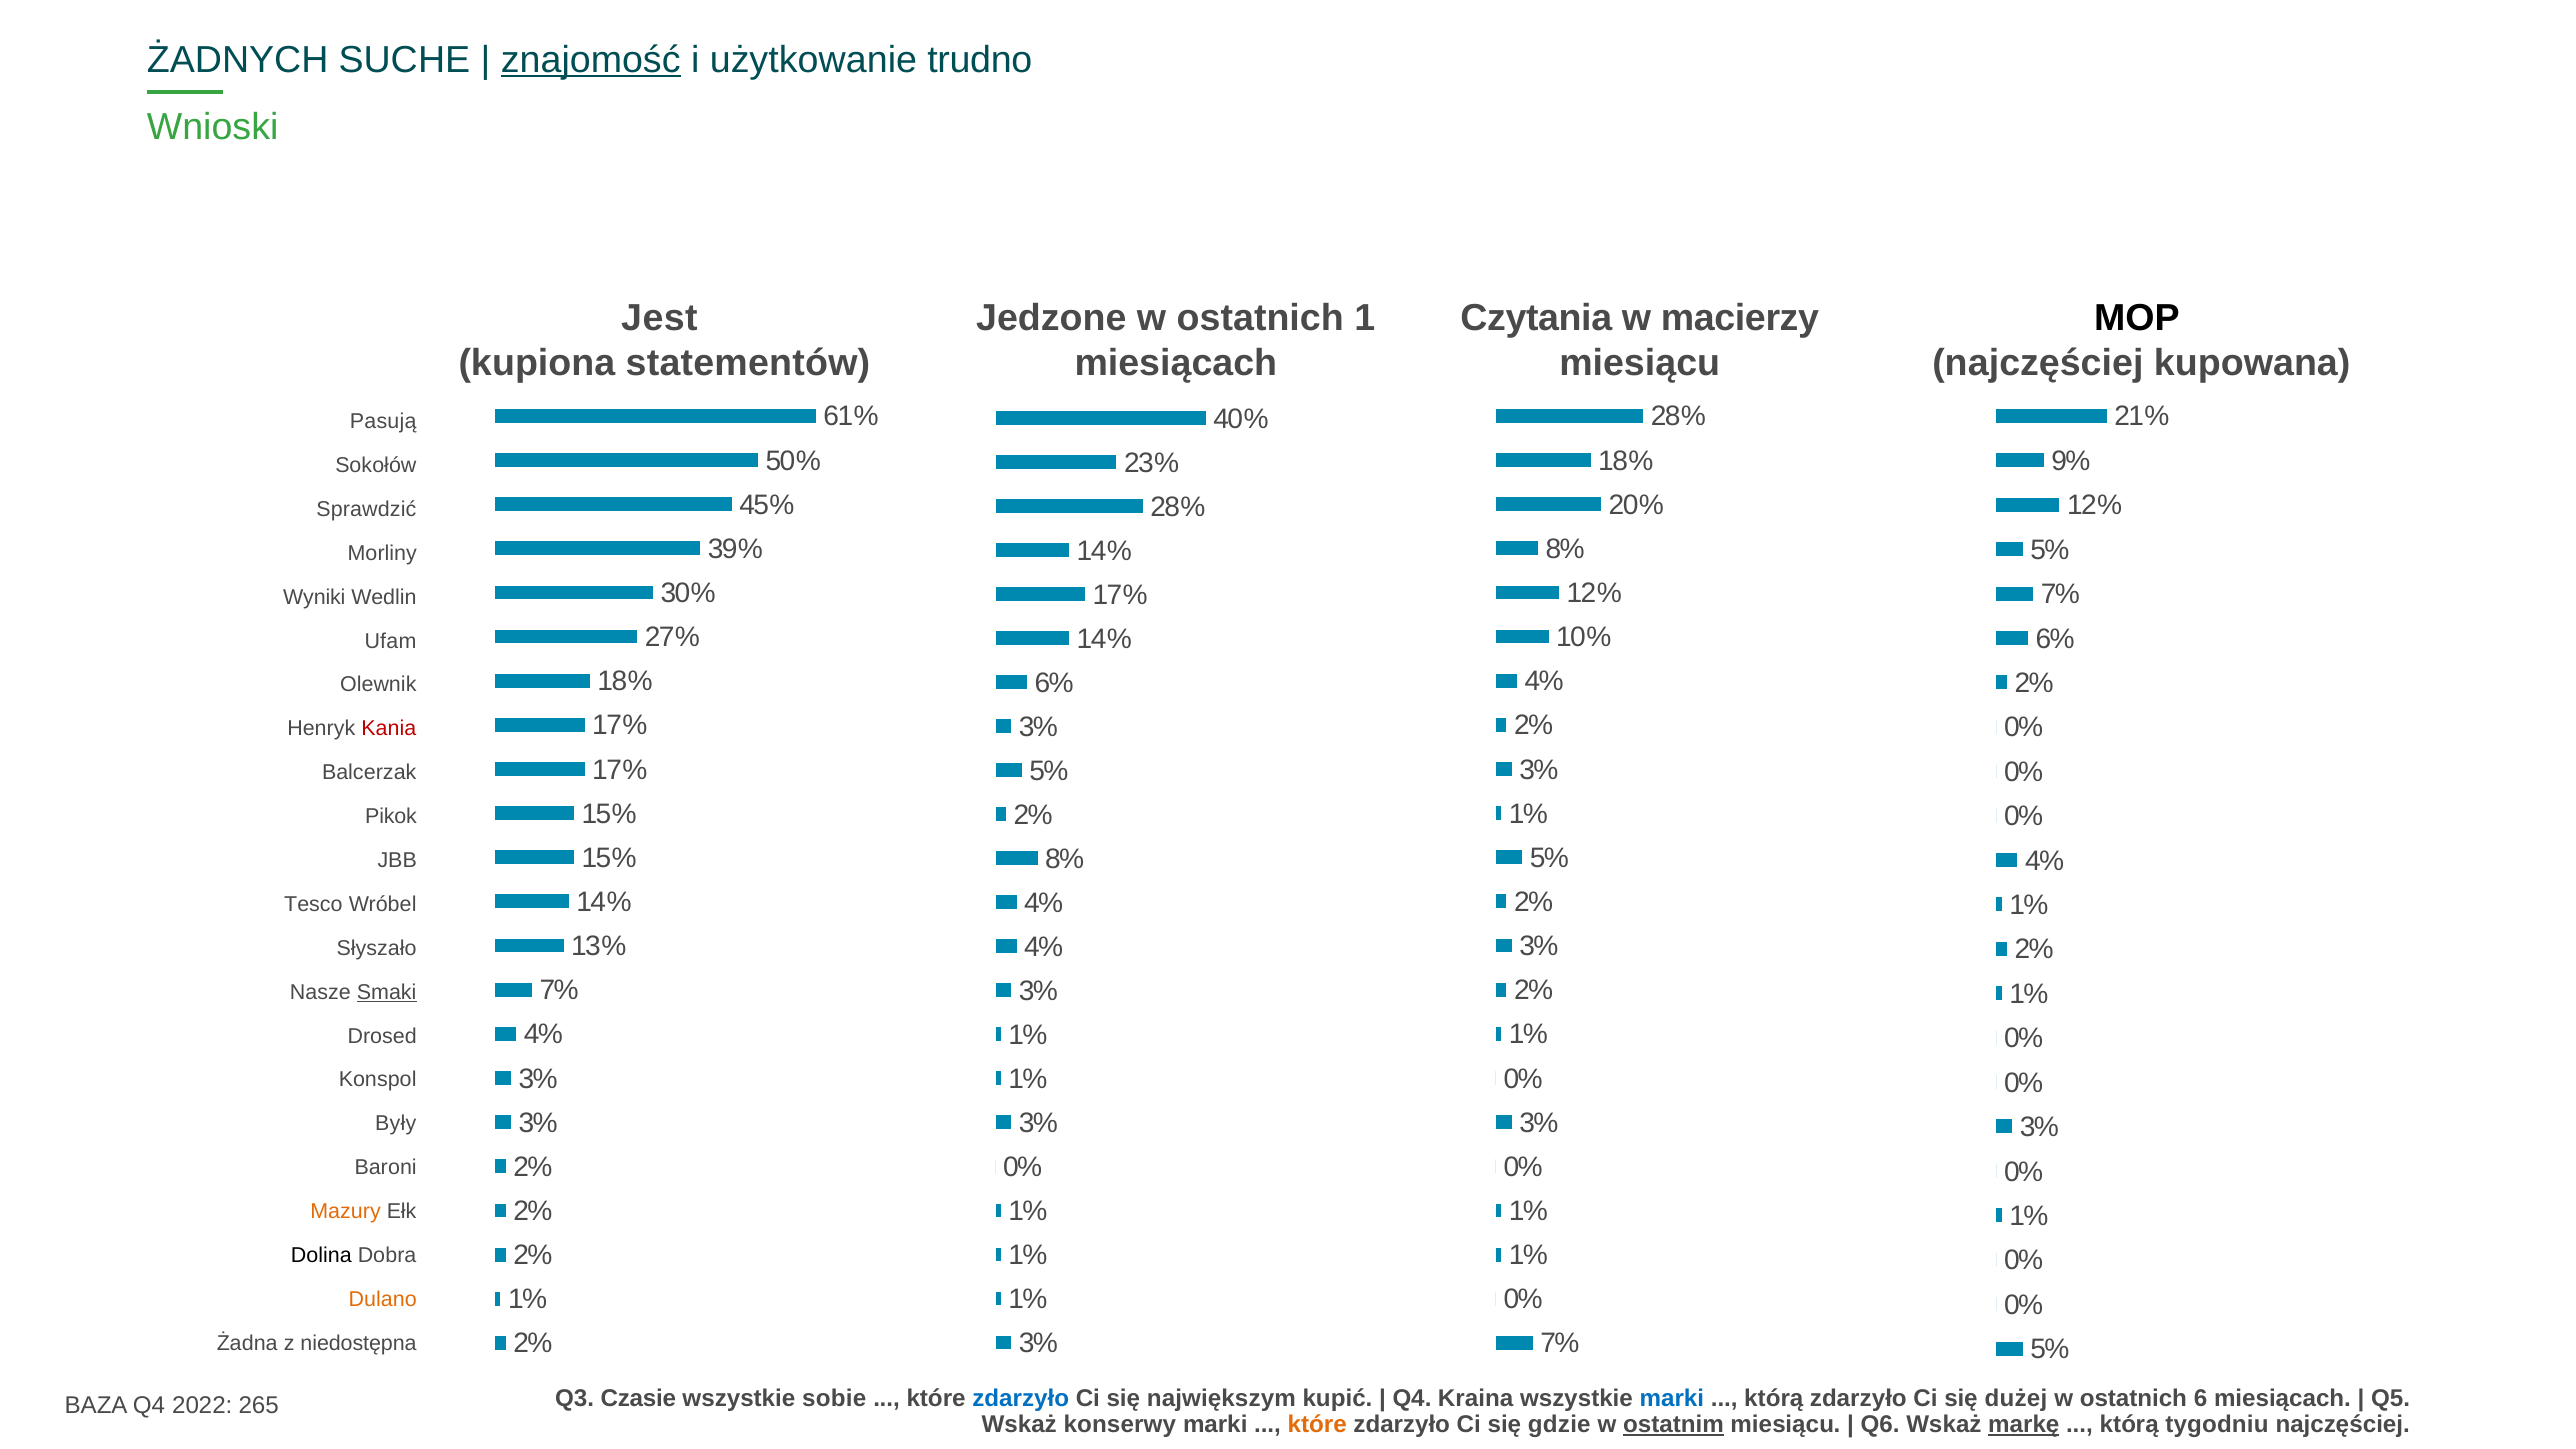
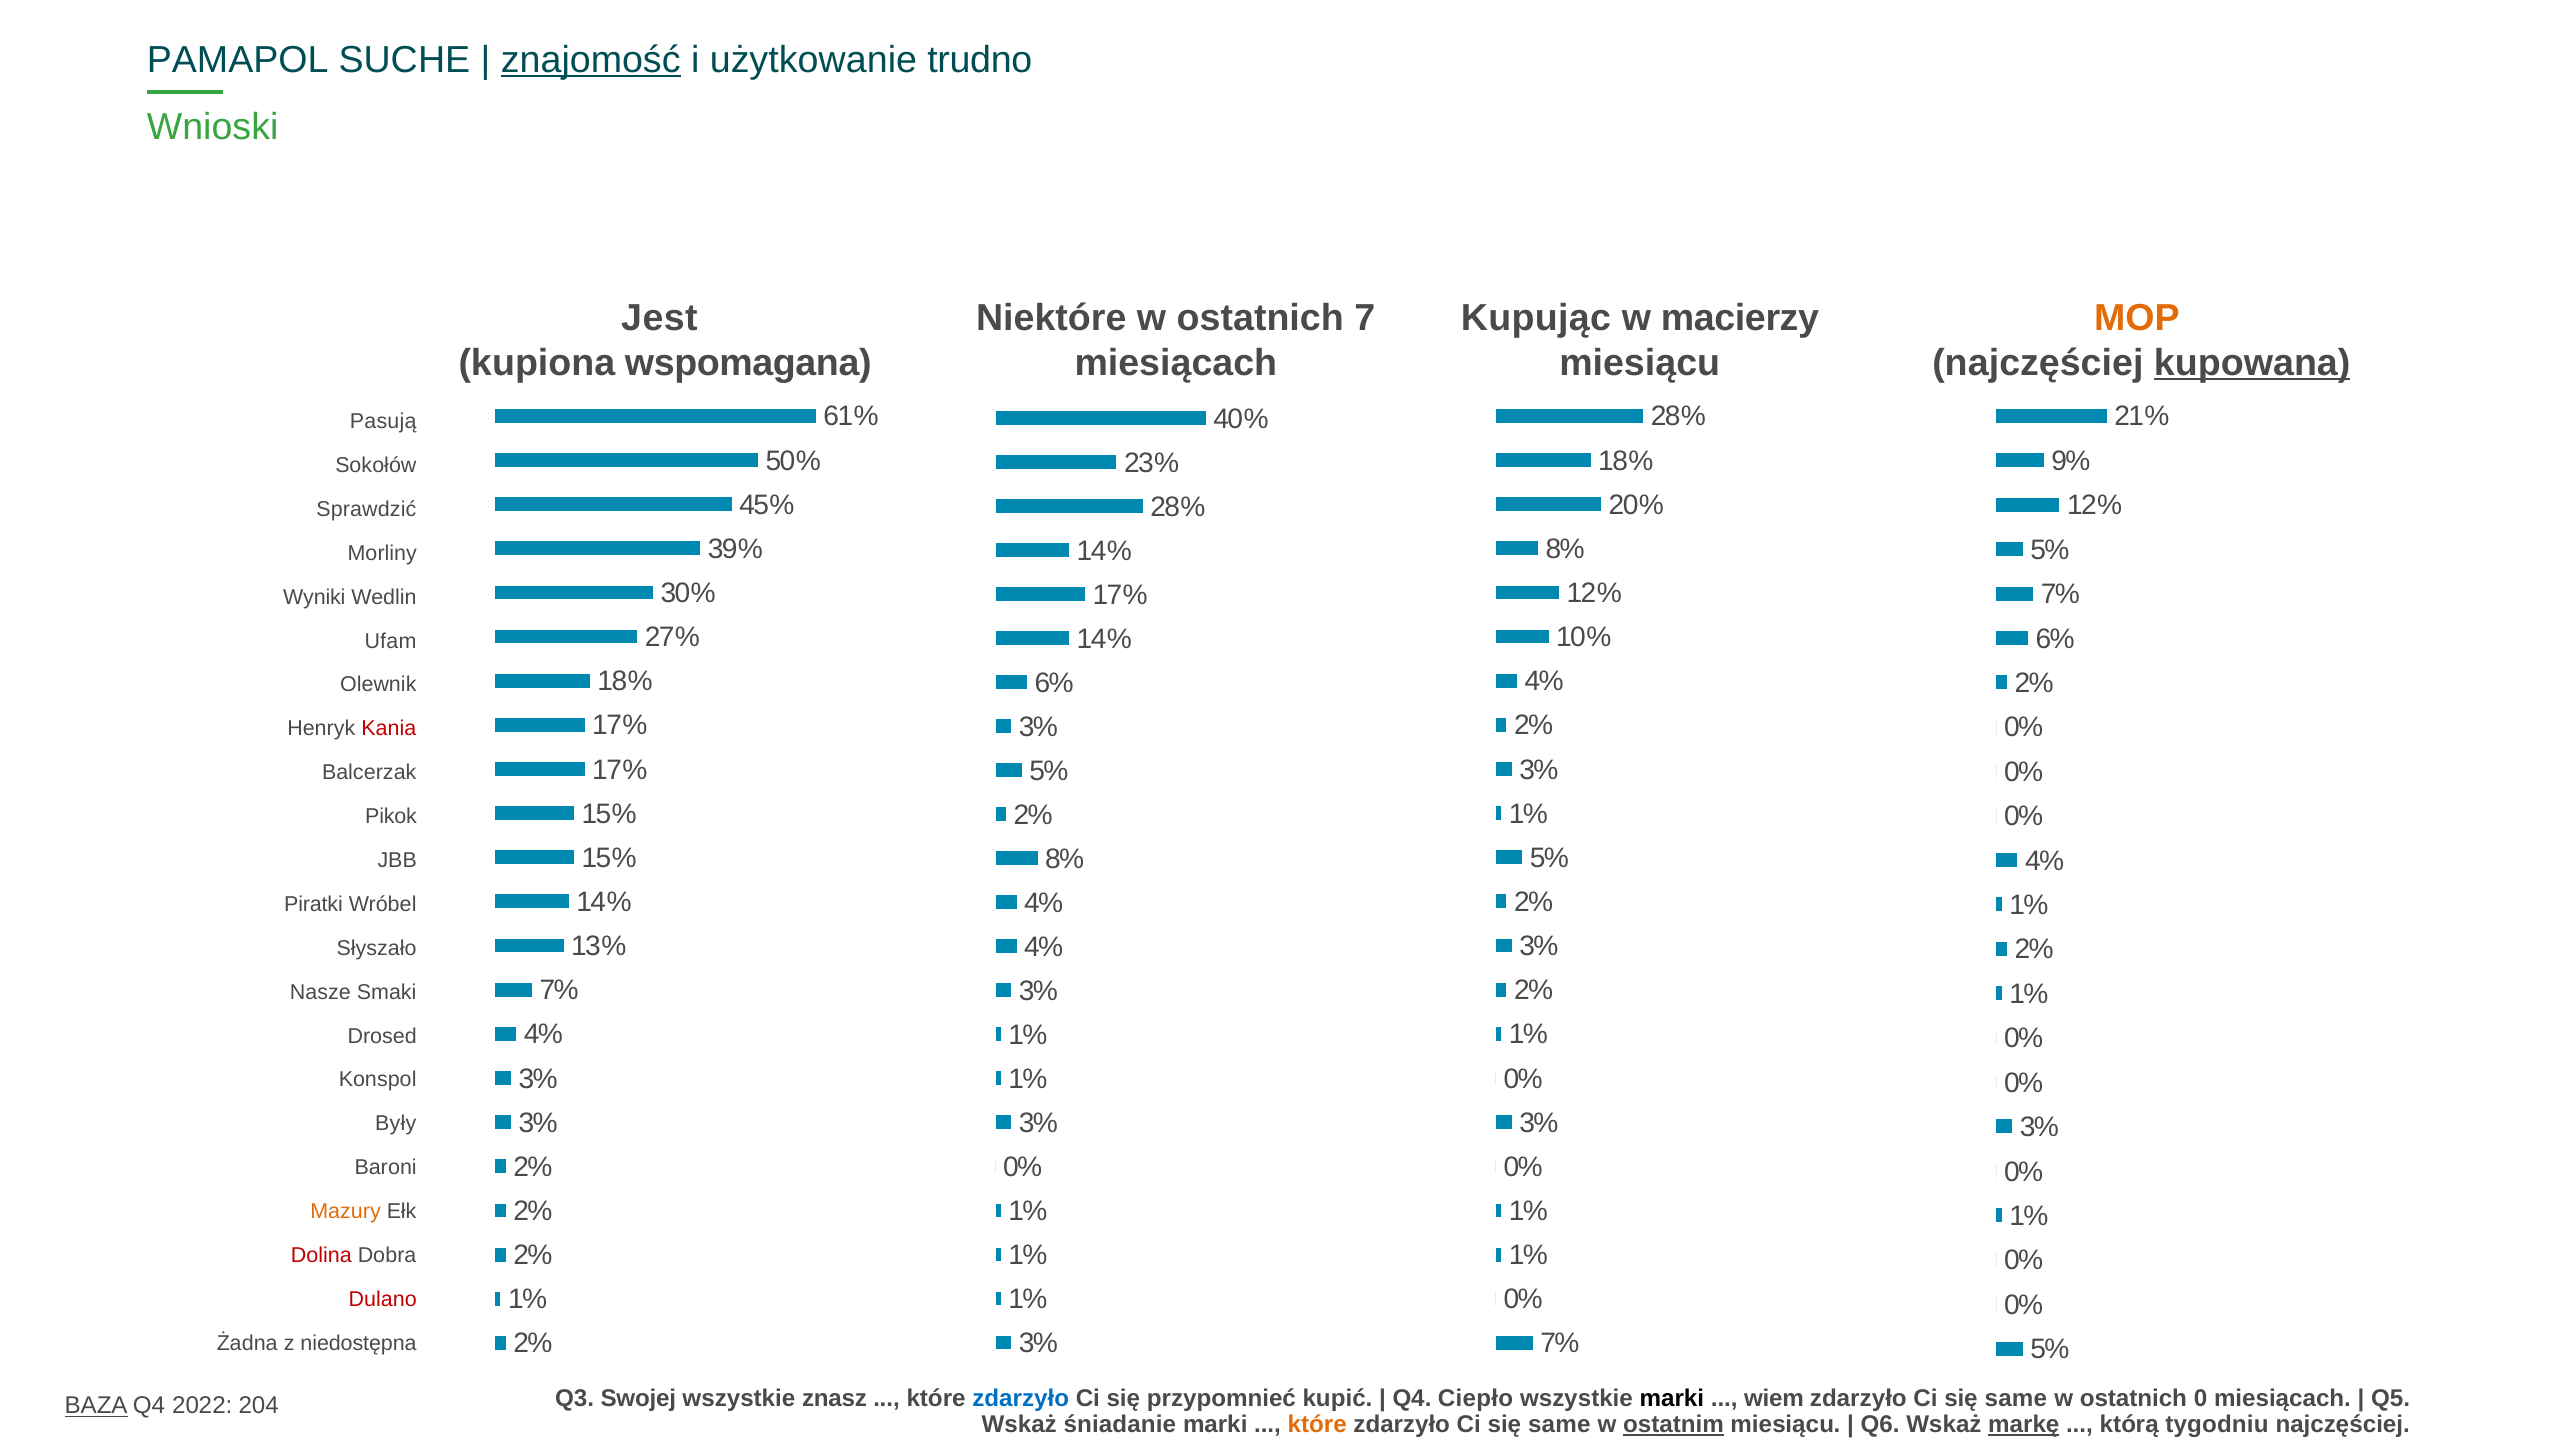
ŻADNYCH: ŻADNYCH -> PAMAPOL
Jedzone: Jedzone -> Niektóre
1: 1 -> 7
Czytania: Czytania -> Kupując
MOP colour: black -> orange
statementów: statementów -> wspomagana
kupowana underline: none -> present
Tesco: Tesco -> Piratki
Smaki underline: present -> none
Dolina colour: black -> red
Dulano colour: orange -> red
Czasie: Czasie -> Swojej
sobie: sobie -> znasz
największym: największym -> przypomnieć
Kraina: Kraina -> Ciepło
marki at (1672, 1399) colour: blue -> black
którą at (1774, 1399): którą -> wiem
dużej at (2016, 1399): dużej -> same
6: 6 -> 0
BAZA underline: none -> present
265: 265 -> 204
konserwy: konserwy -> śniadanie
gdzie at (1559, 1425): gdzie -> same
